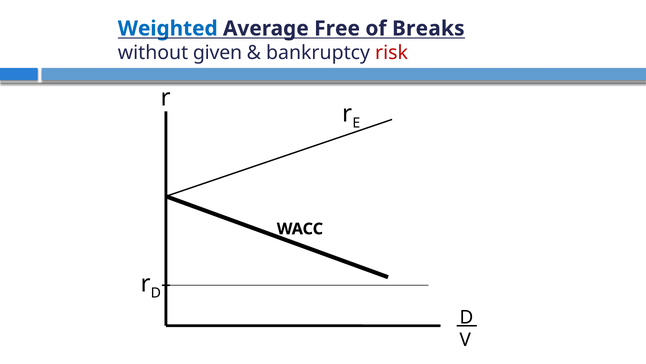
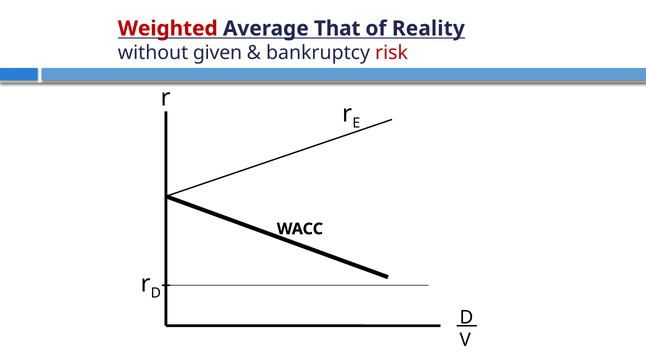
Weighted colour: blue -> red
Free: Free -> That
Breaks: Breaks -> Reality
